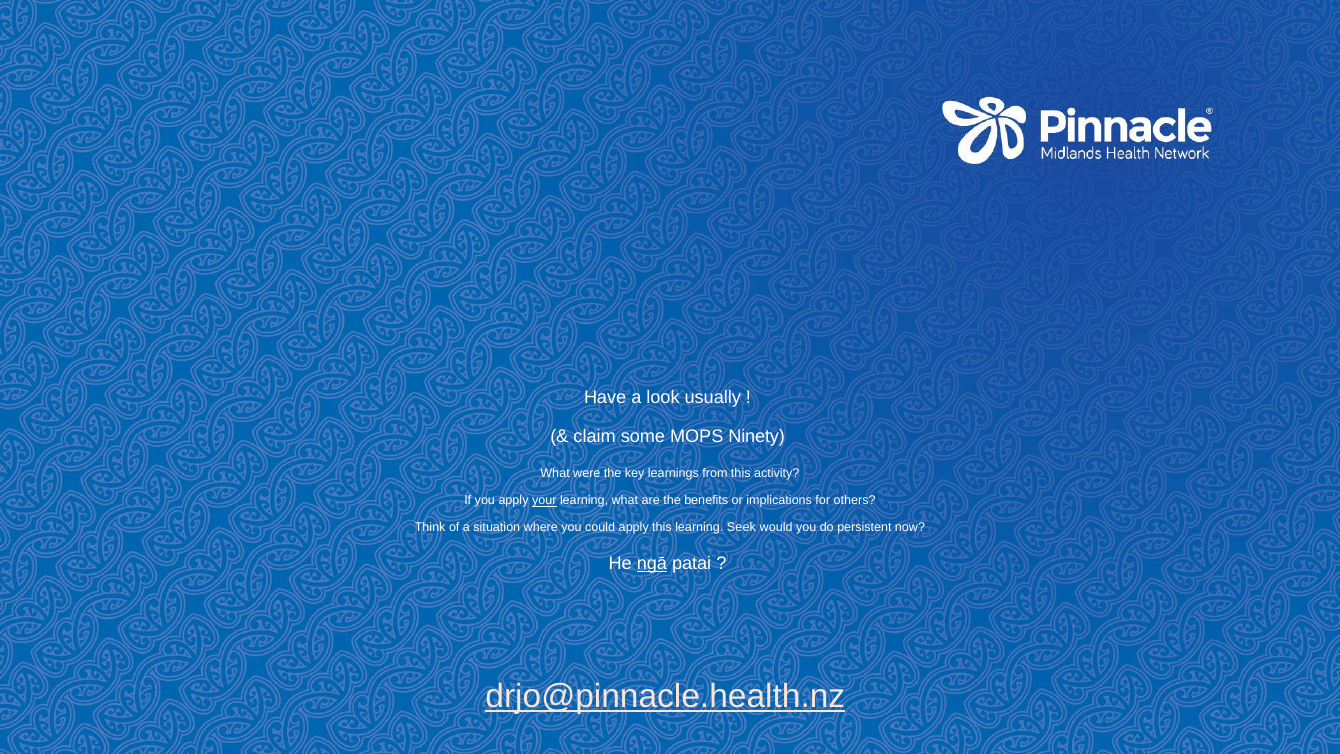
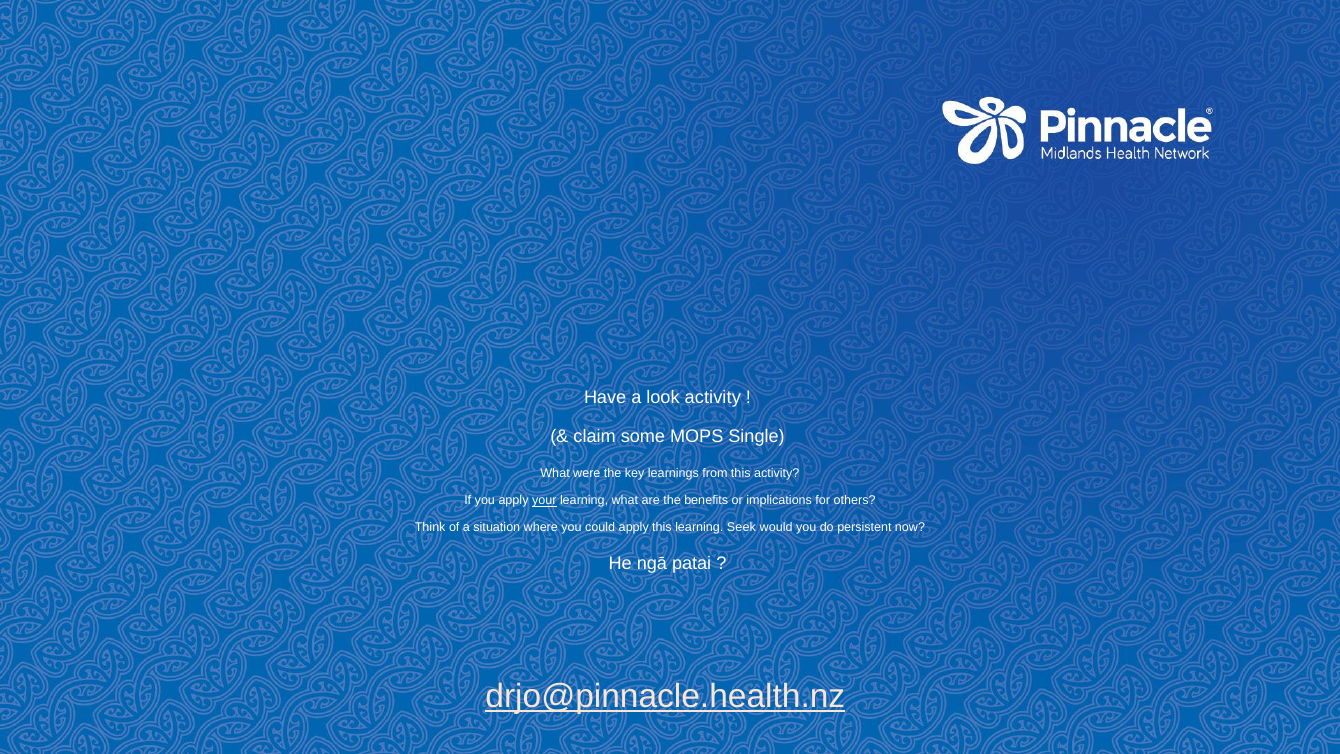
look usually: usually -> activity
Ninety: Ninety -> Single
ngā underline: present -> none
